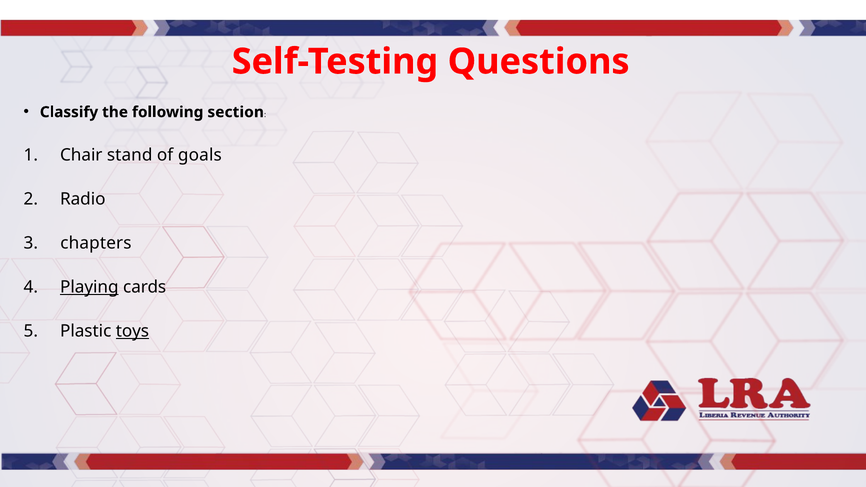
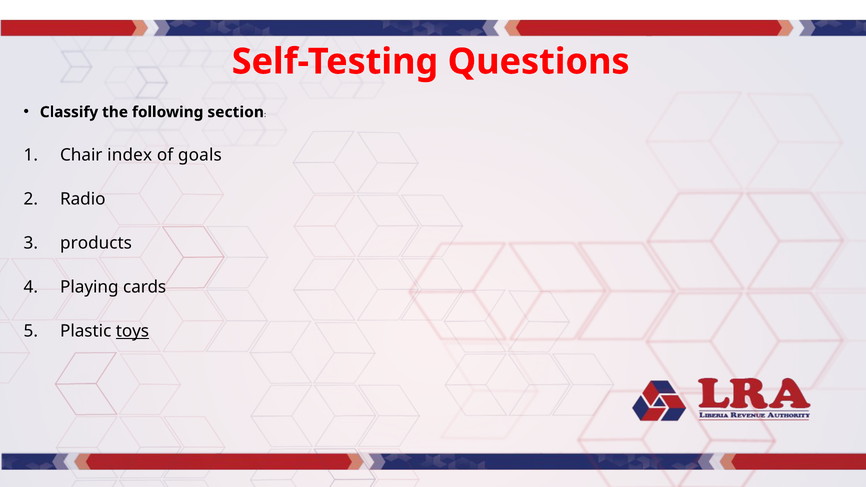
stand: stand -> index
chapters: chapters -> products
Playing underline: present -> none
